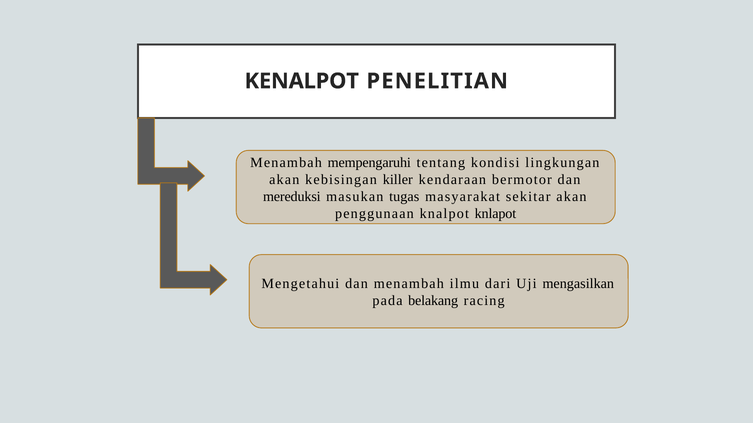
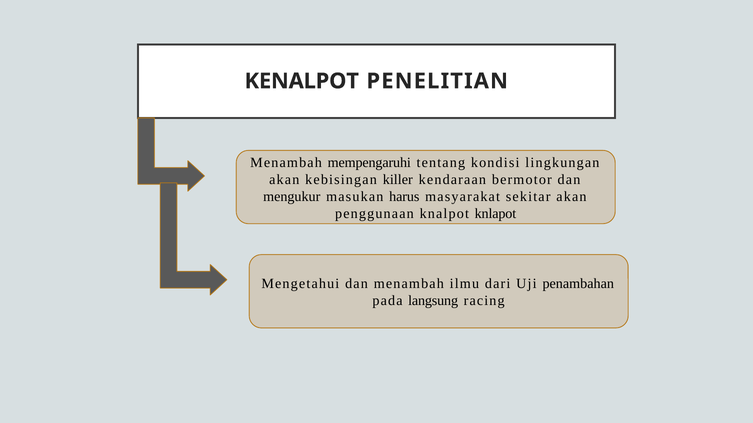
mereduksi: mereduksi -> mengukur
tugas: tugas -> harus
mengasilkan: mengasilkan -> penambahan
belakang: belakang -> langsung
